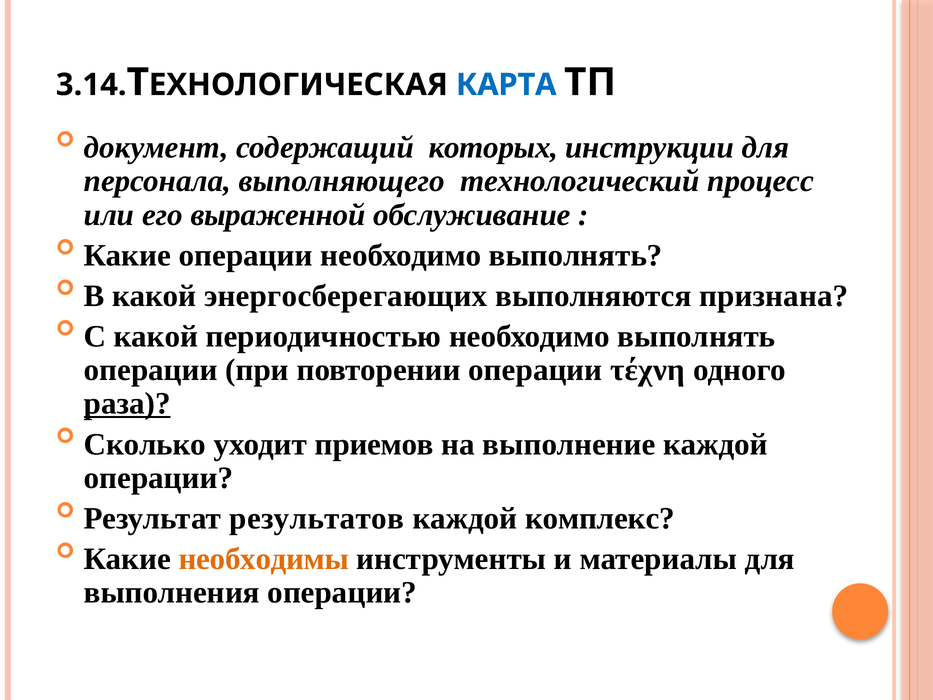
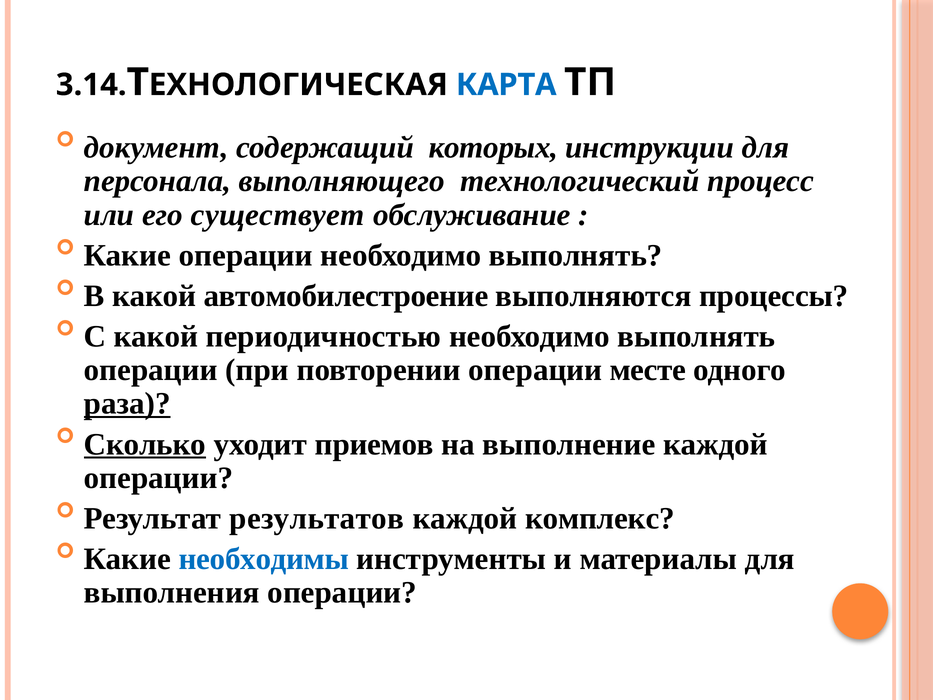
выраженной: выраженной -> существует
энергосберегающих: энергосберегающих -> автомобилестроение
признана: признана -> процессы
τέχνη: τέχνη -> месте
Сколько underline: none -> present
необходимы colour: orange -> blue
